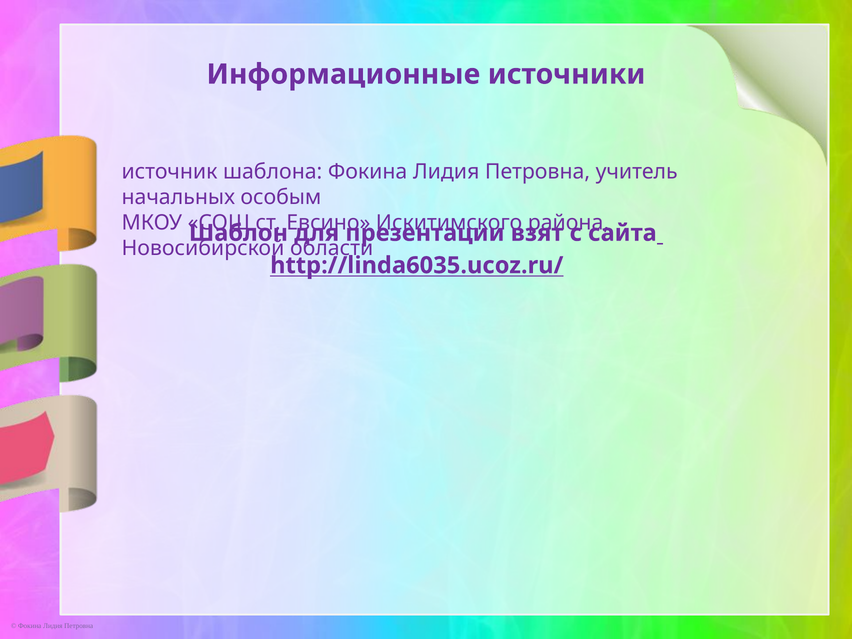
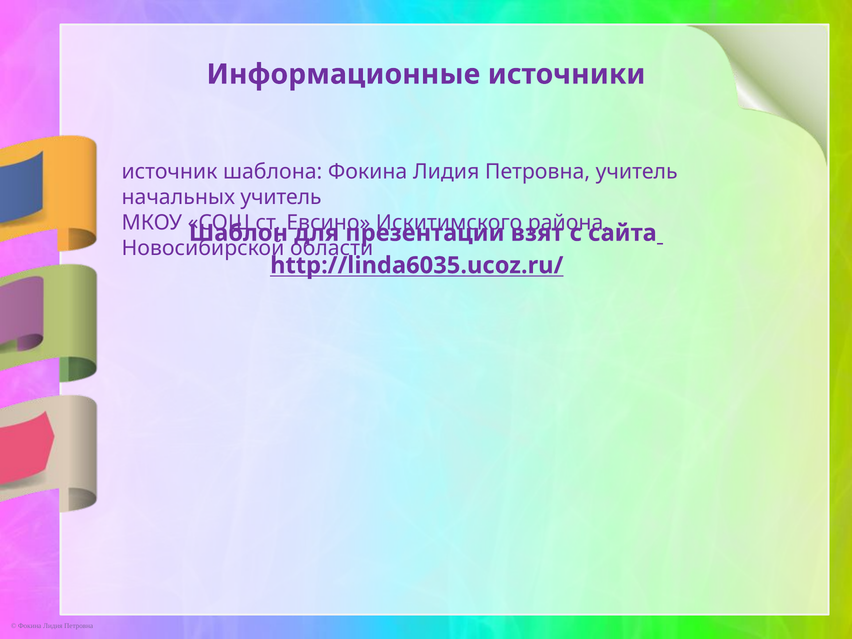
начальных особым: особым -> учитель
